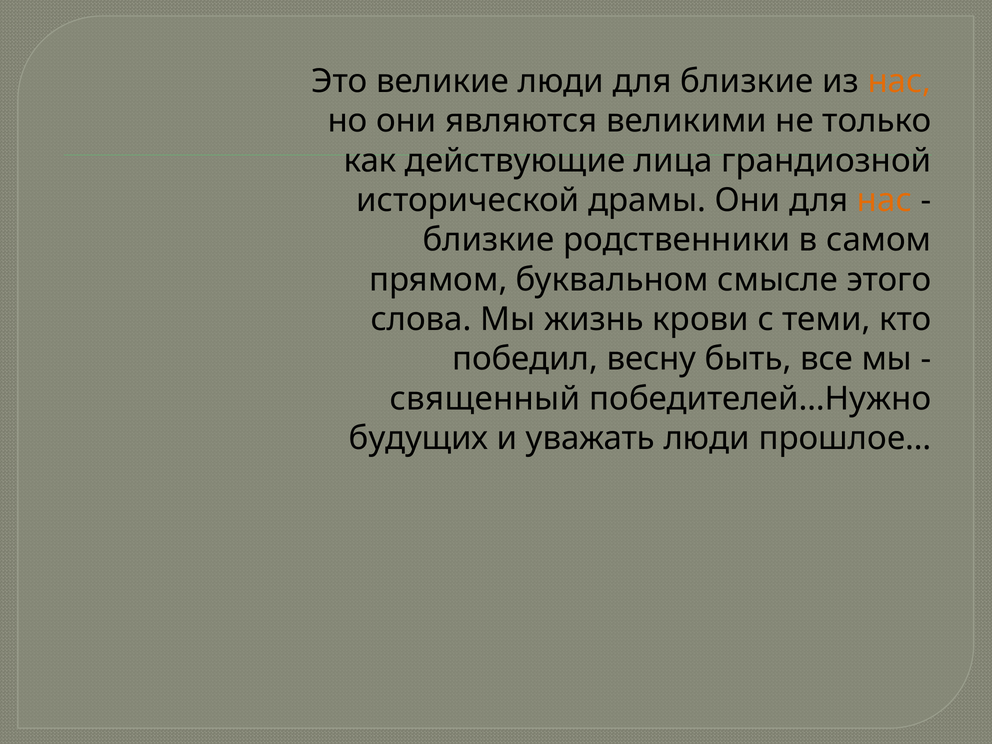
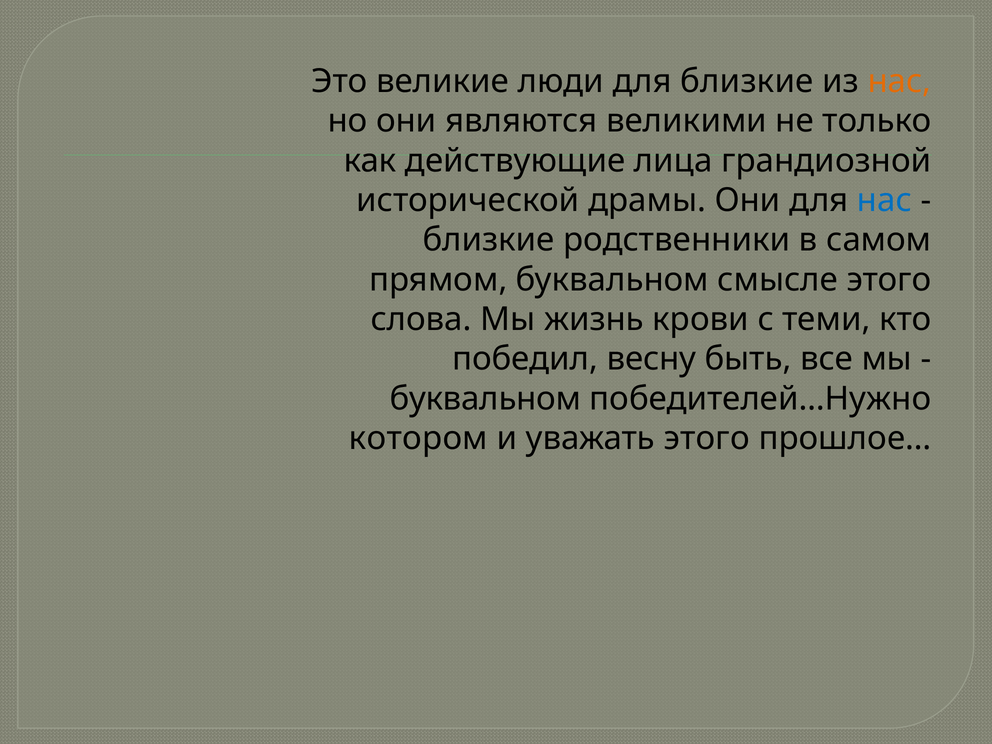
нас at (884, 200) colour: orange -> blue
священный at (485, 399): священный -> буквальном
будущих: будущих -> котором
уважать люди: люди -> этого
